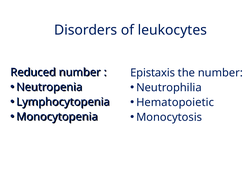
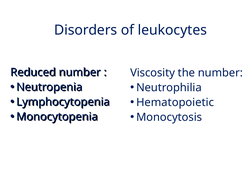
Epistaxis: Epistaxis -> Viscosity
